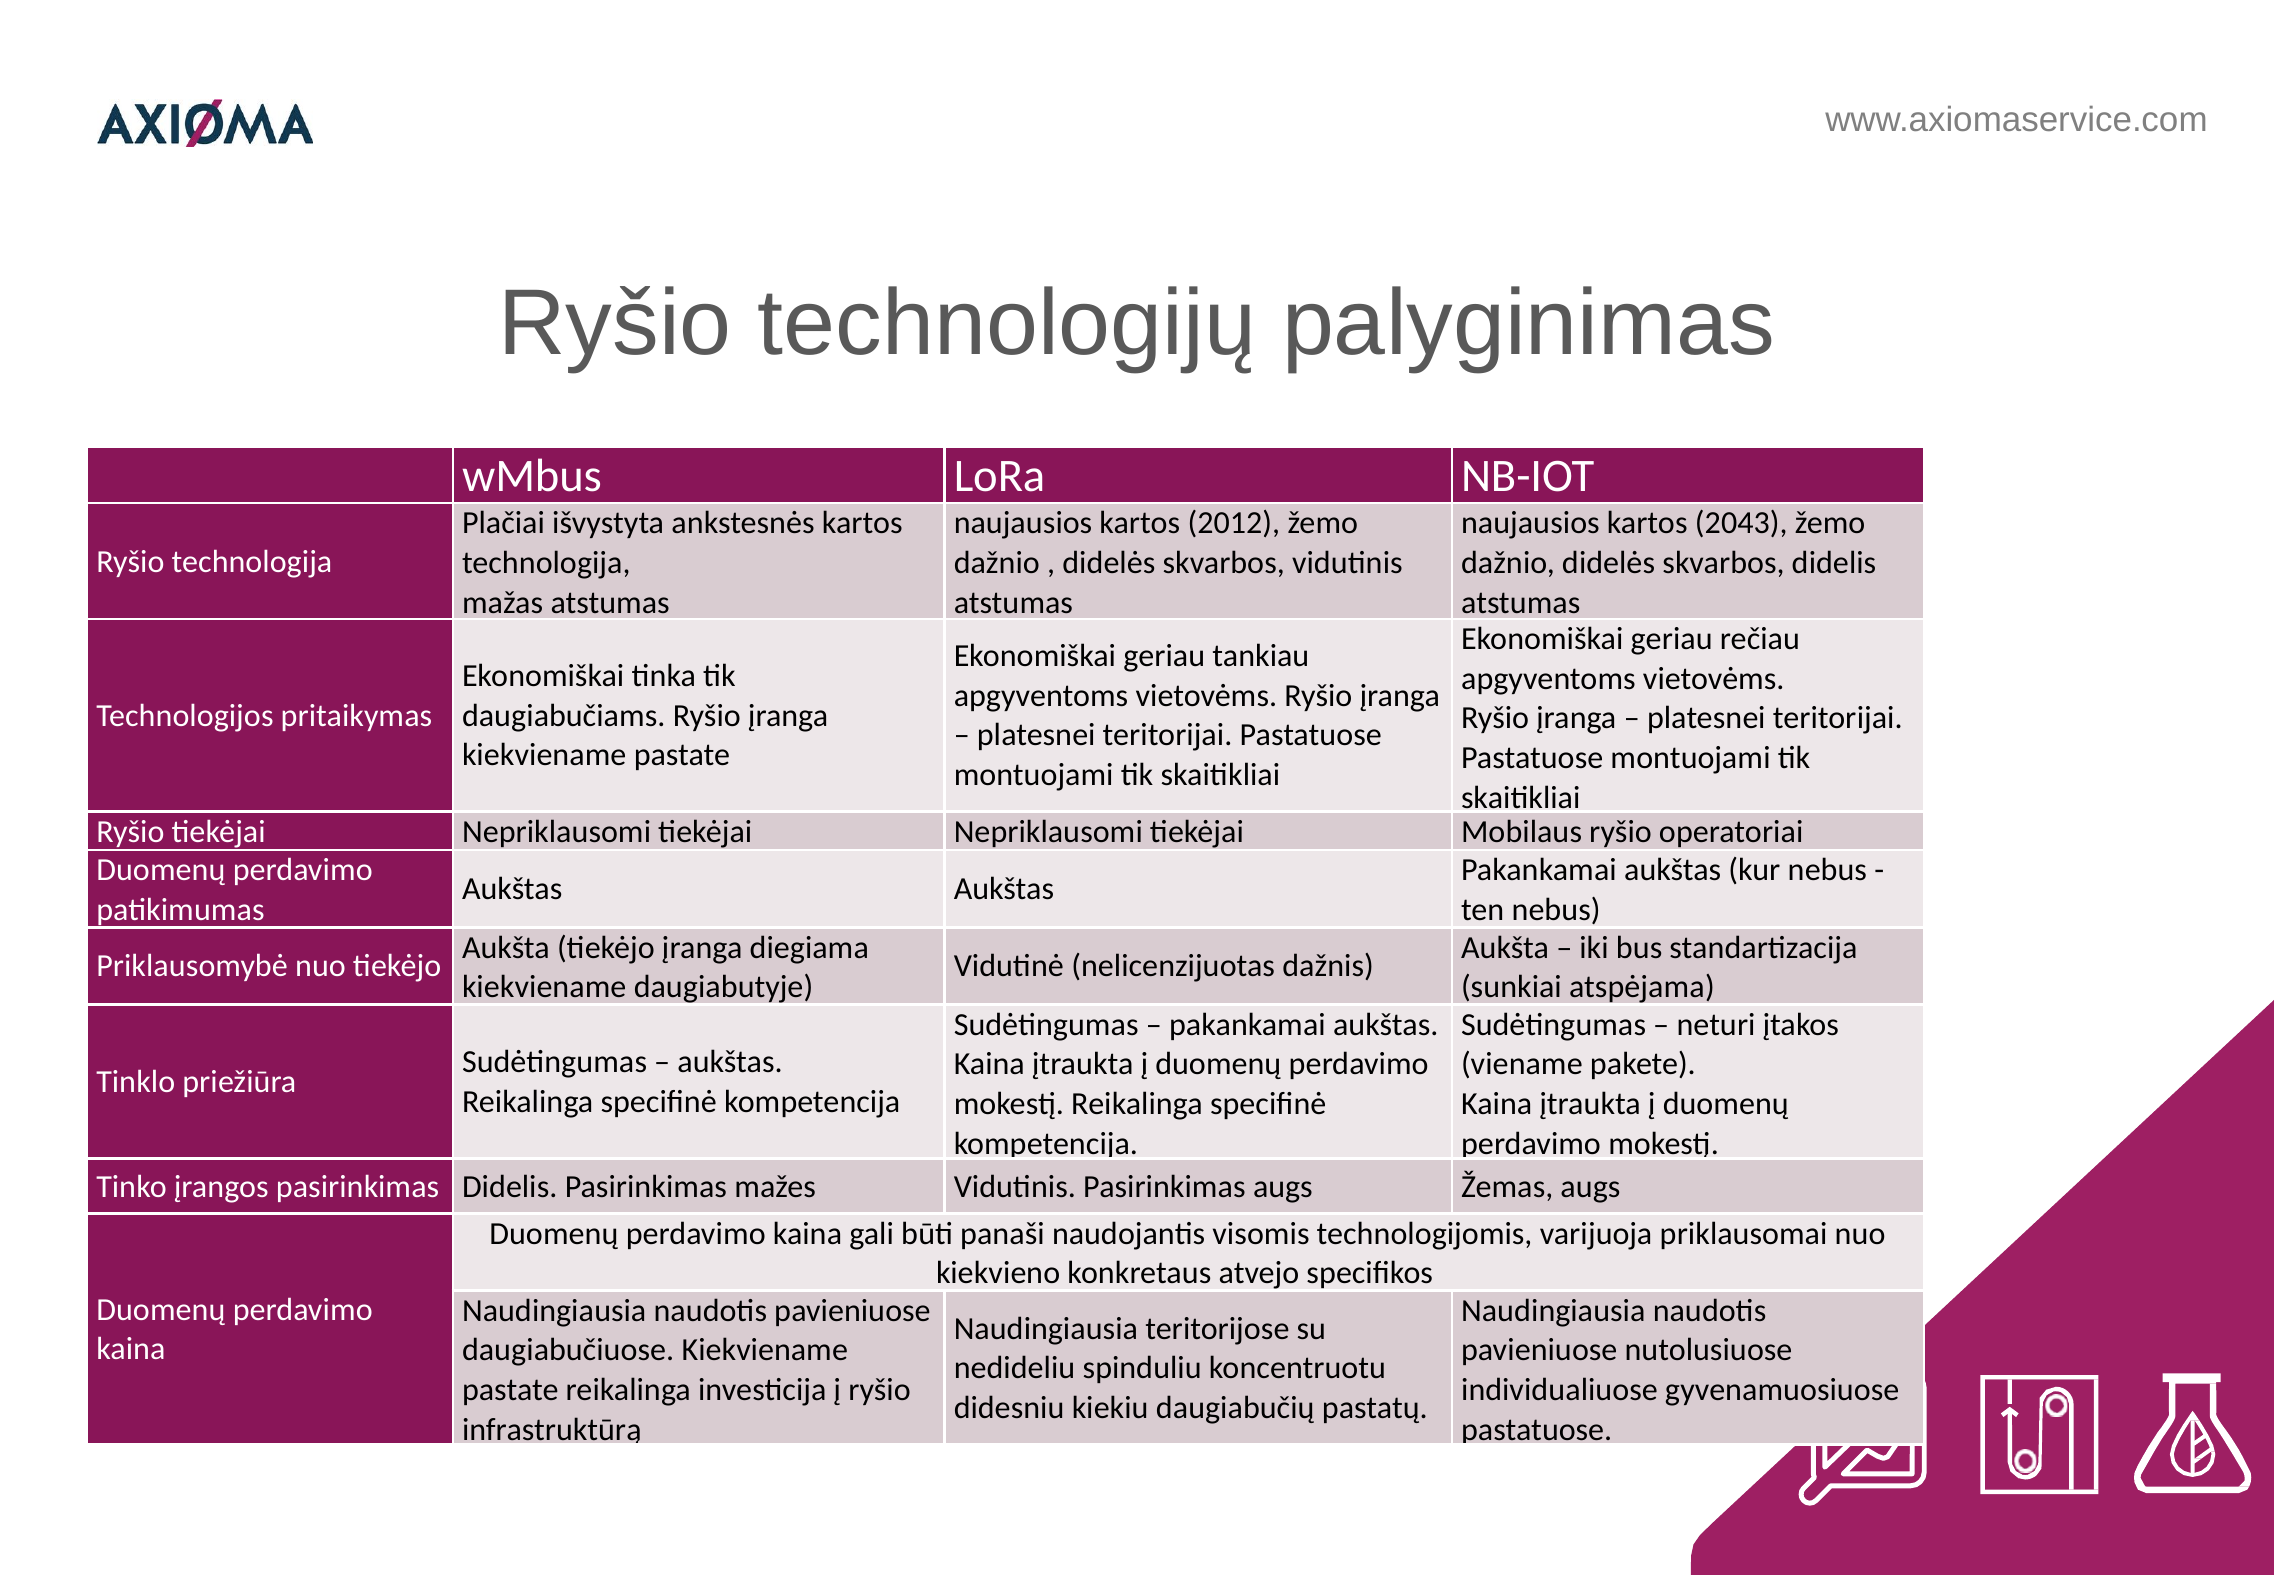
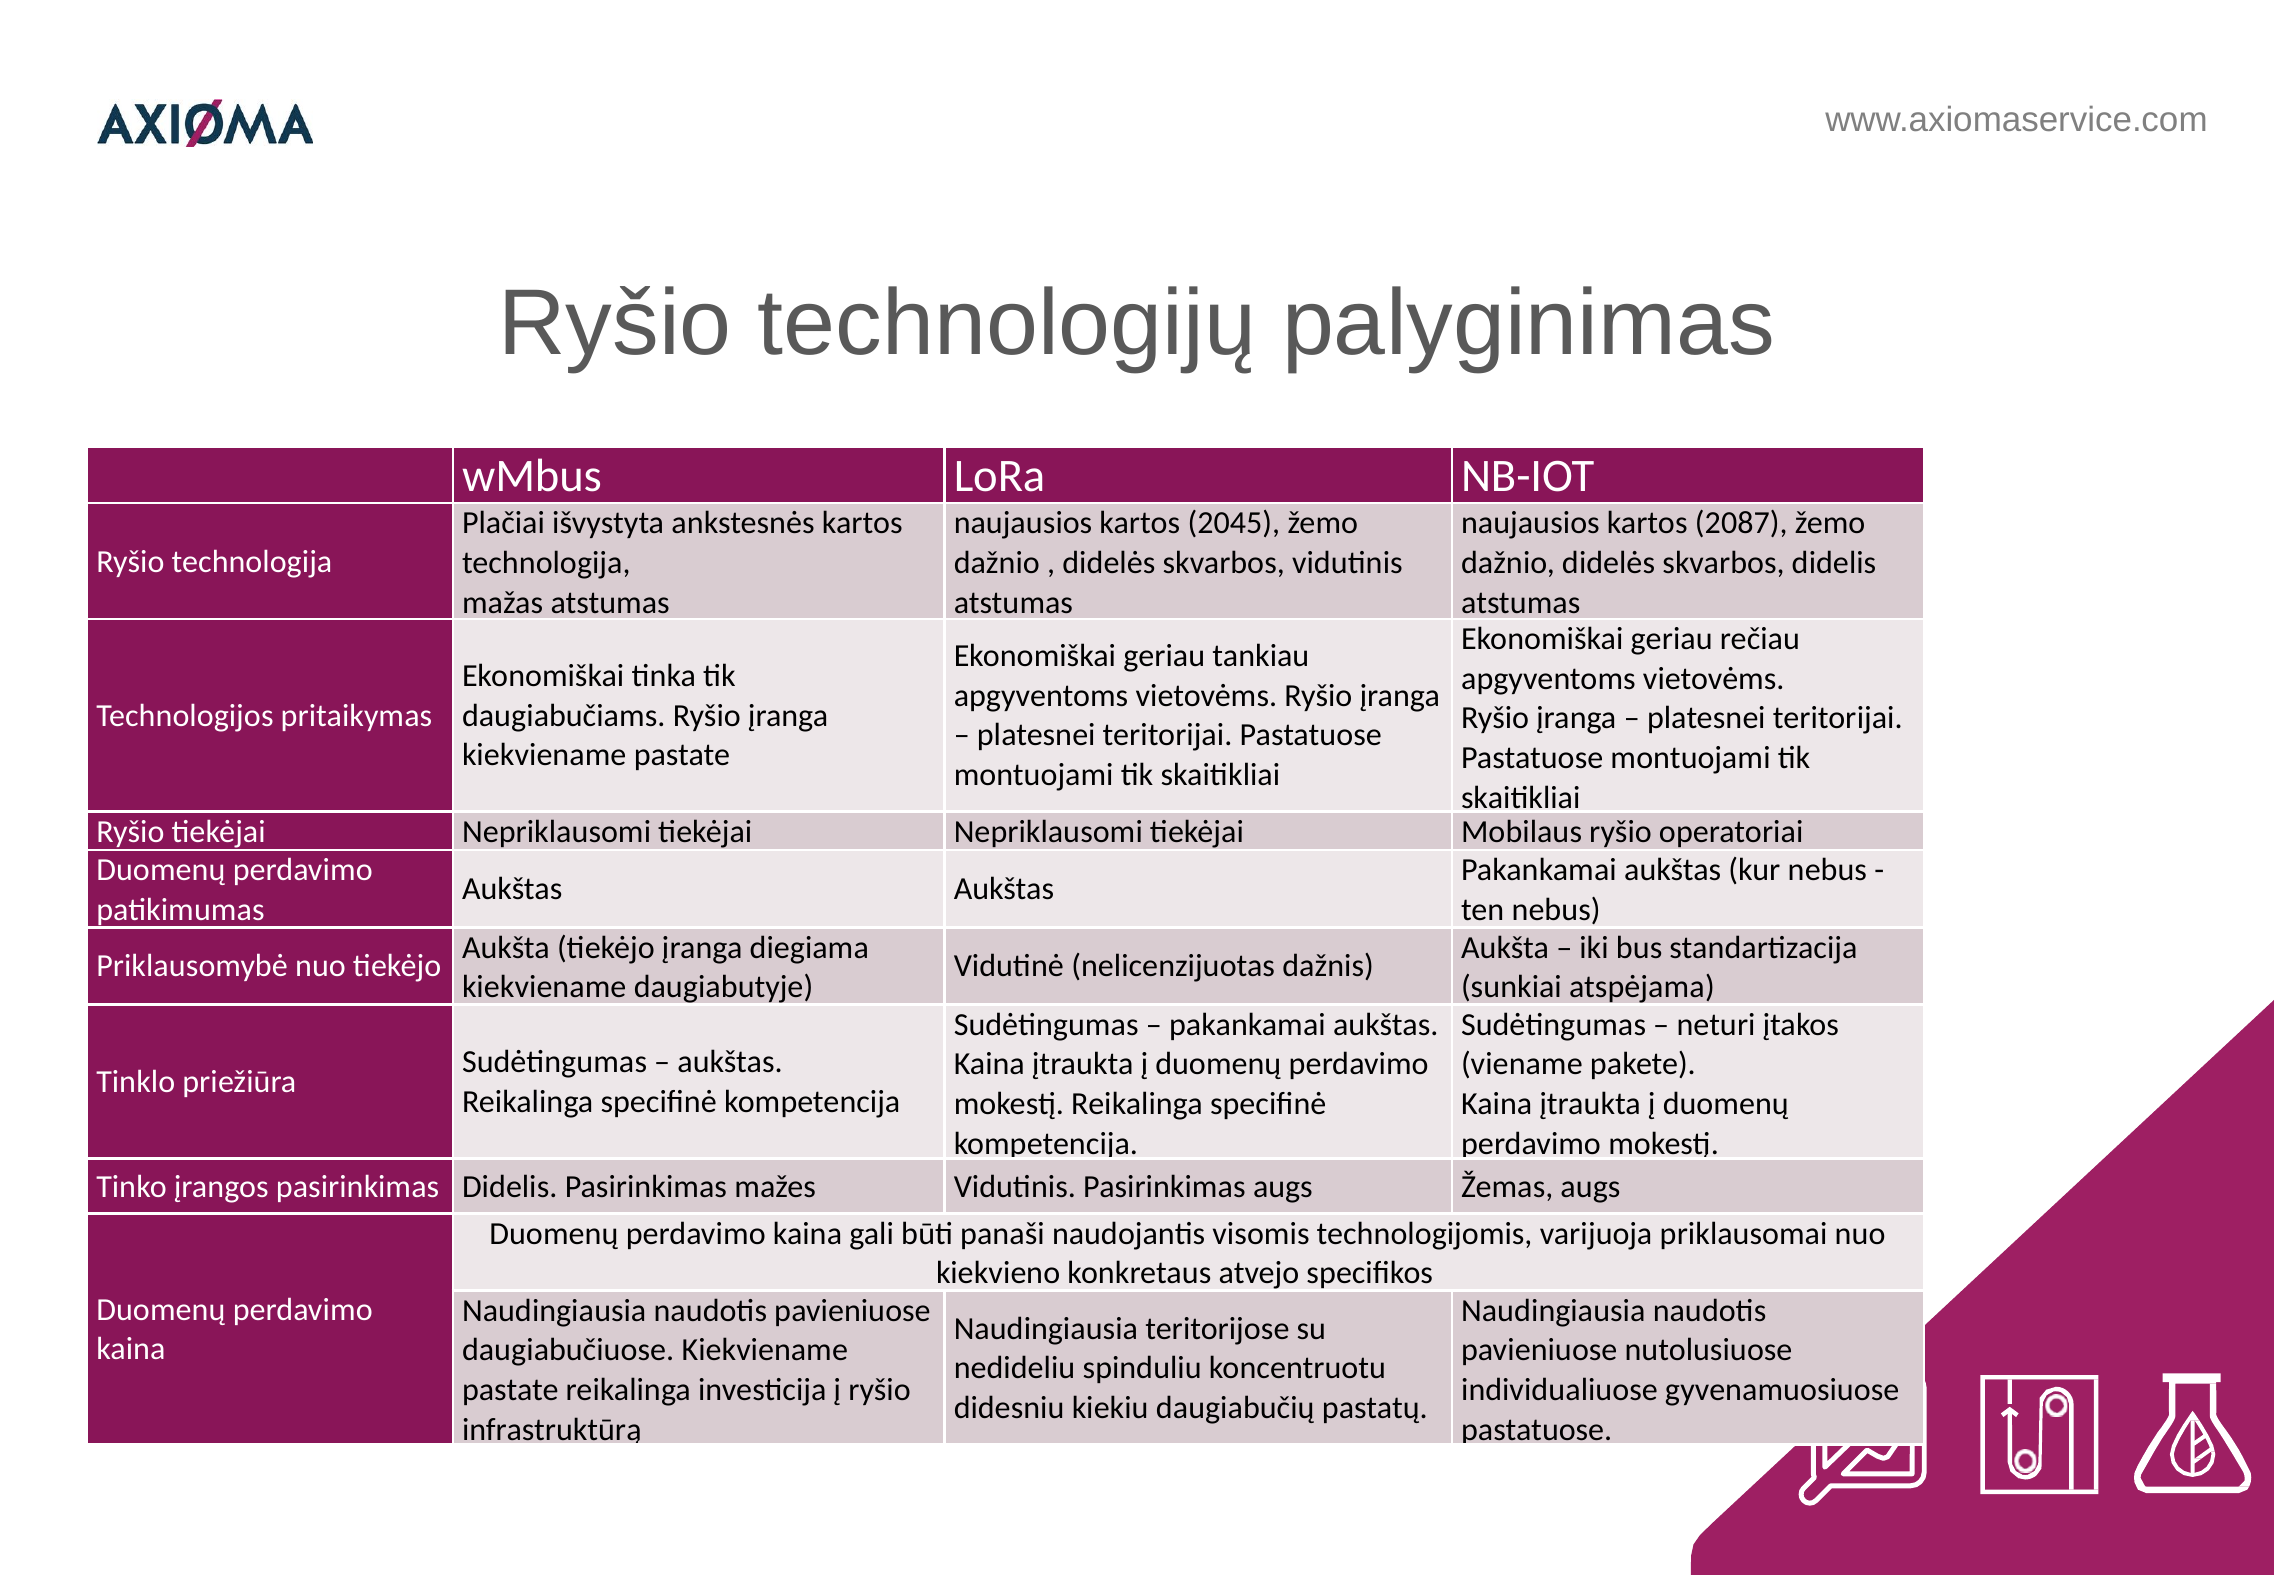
2012: 2012 -> 2045
2043: 2043 -> 2087
